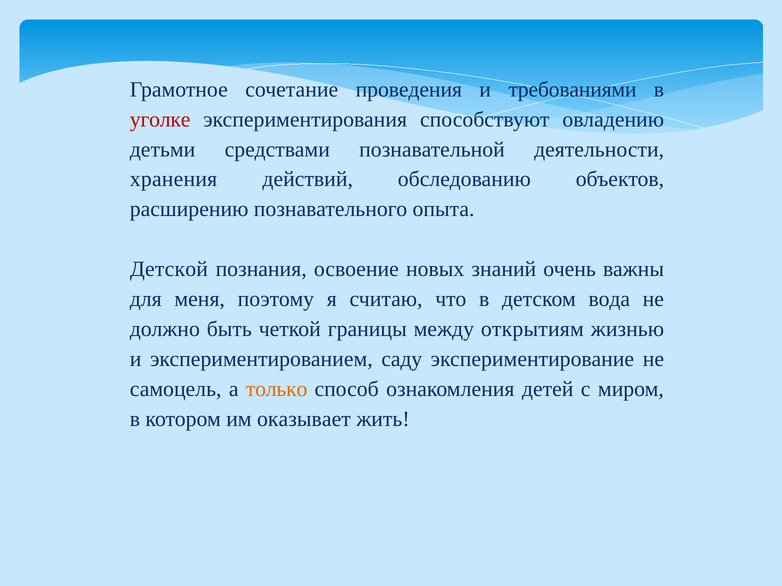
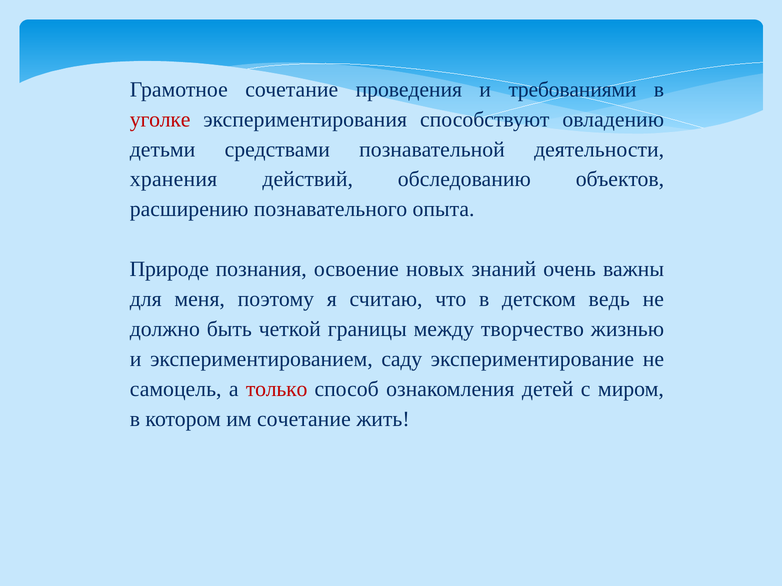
Детской: Детской -> Природе
вода: вода -> ведь
открытиям: открытиям -> творчество
только colour: orange -> red
им оказывает: оказывает -> сочетание
